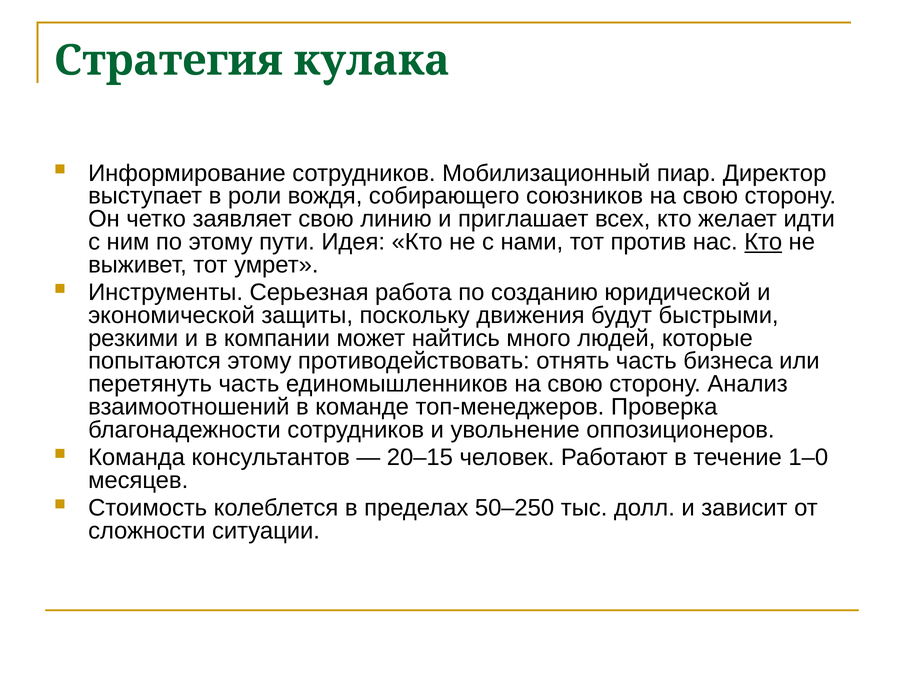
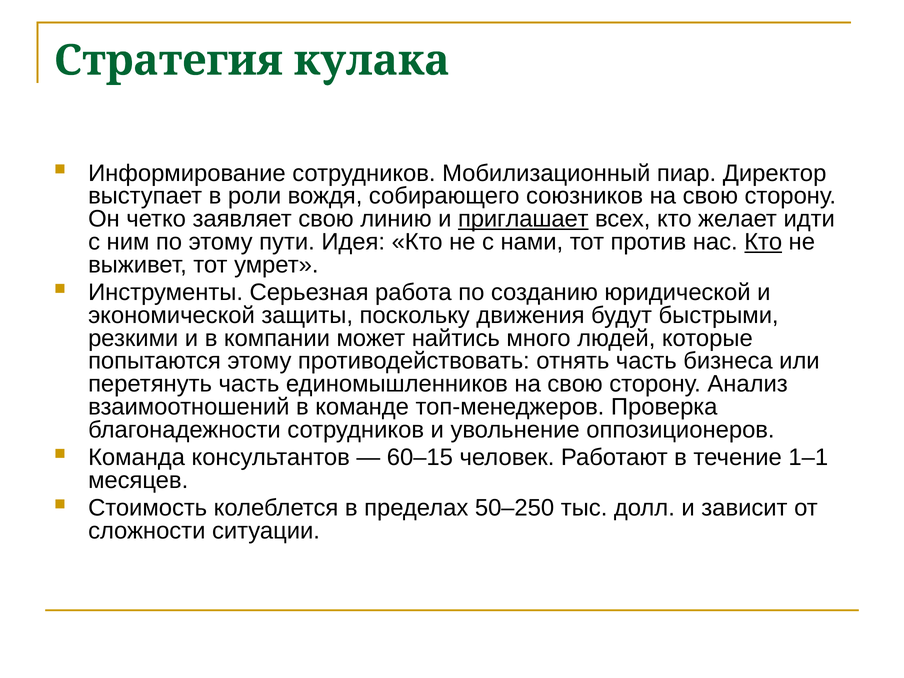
приглашает underline: none -> present
20–15: 20–15 -> 60–15
1–0: 1–0 -> 1–1
